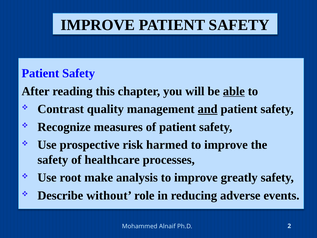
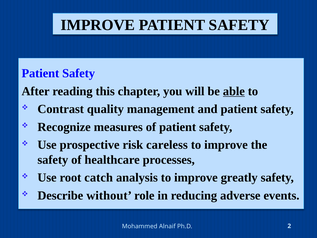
and underline: present -> none
harmed: harmed -> careless
make: make -> catch
